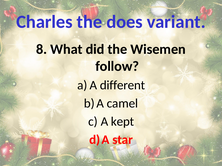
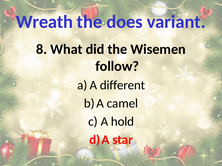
Charles: Charles -> Wreath
kept: kept -> hold
